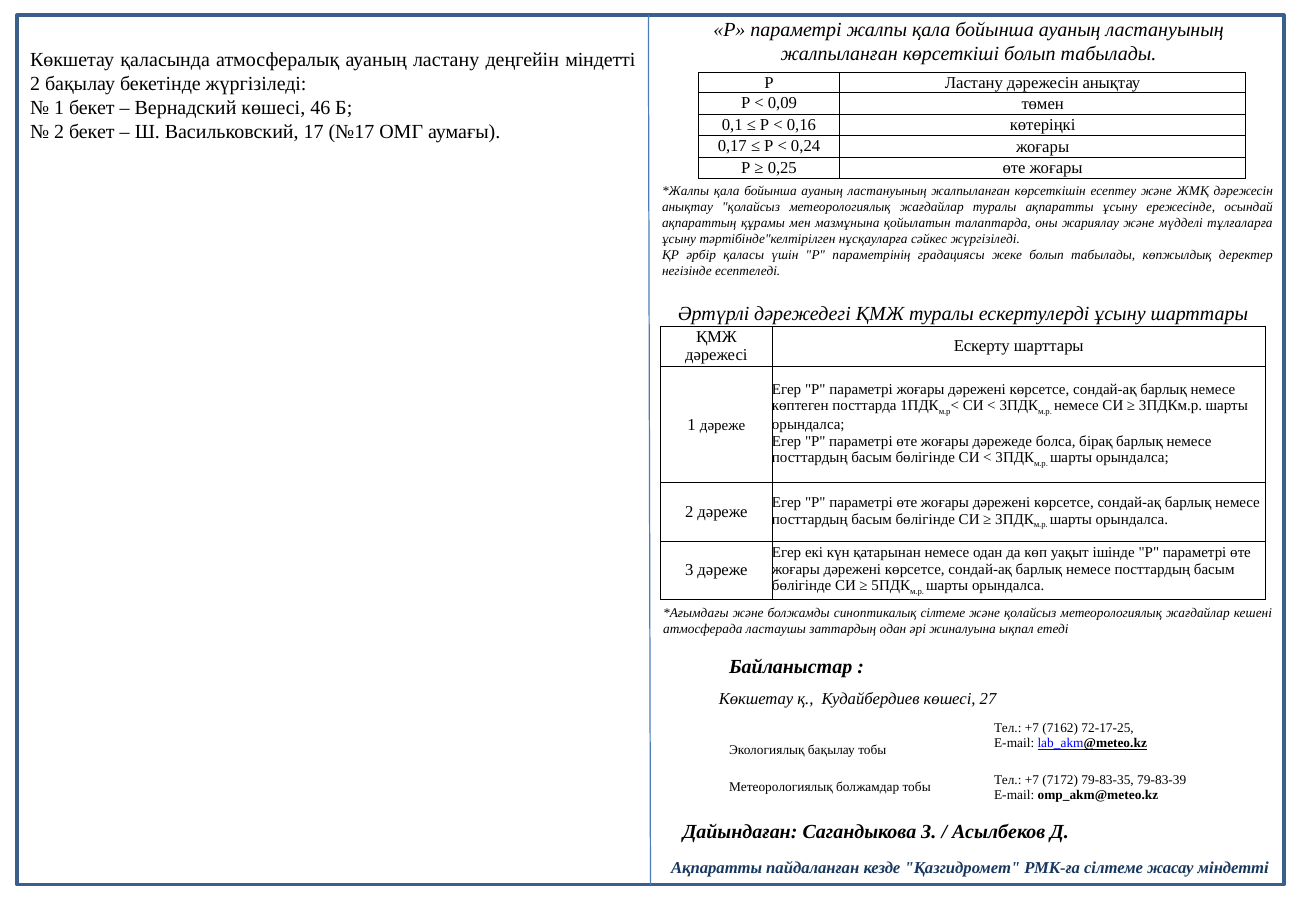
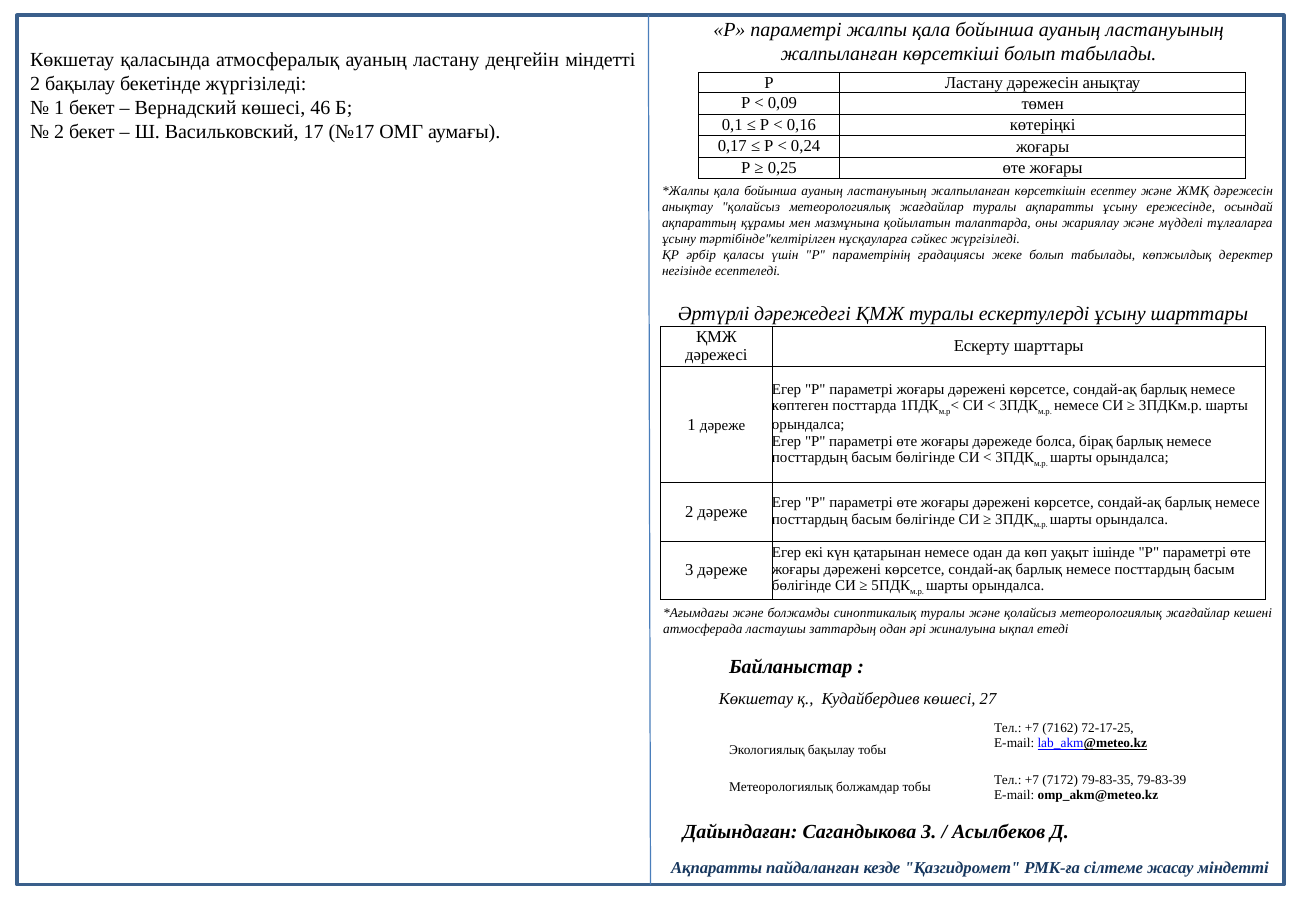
синоптикалық сілтеме: сілтеме -> туралы
